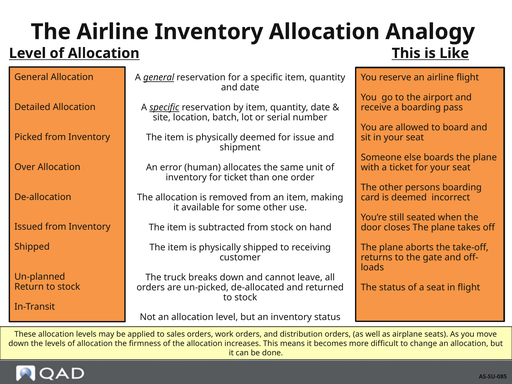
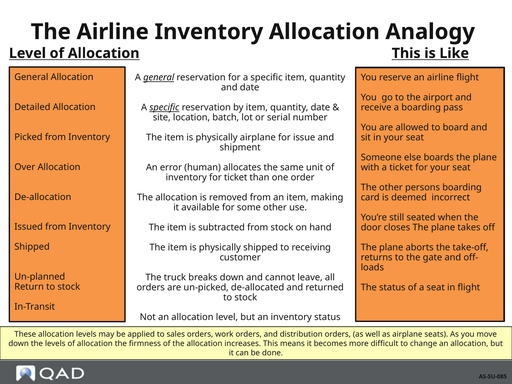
physically deemed: deemed -> airplane
